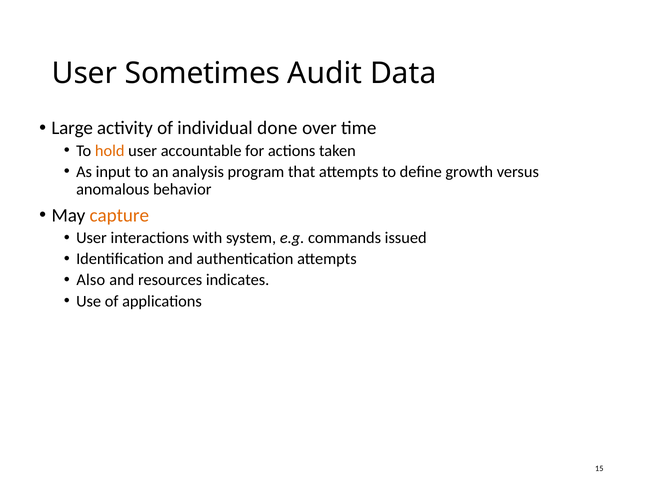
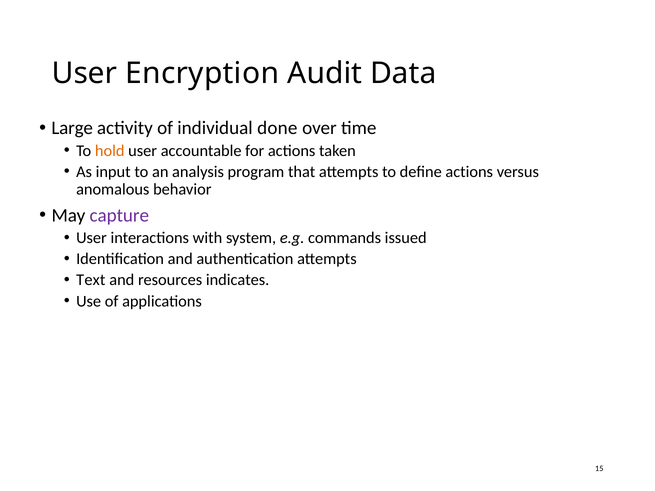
Sometimes: Sometimes -> Encryption
define growth: growth -> actions
capture colour: orange -> purple
Also: Also -> Text
